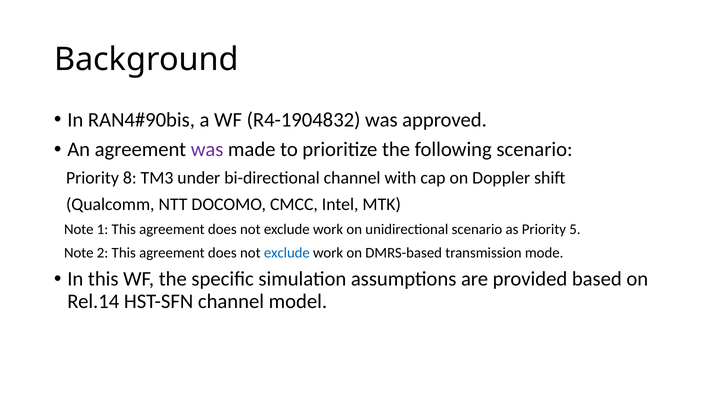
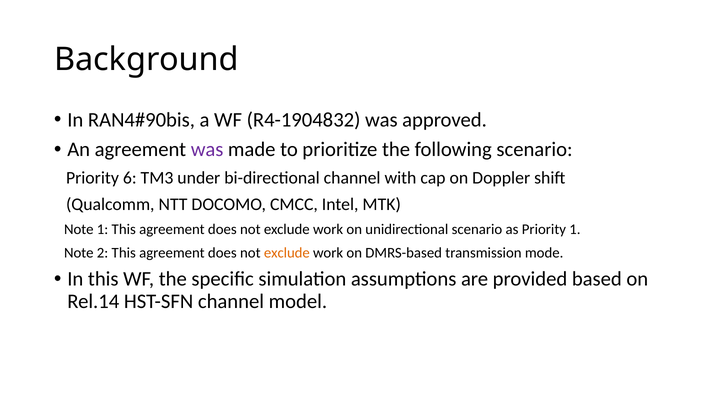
8: 8 -> 6
Priority 5: 5 -> 1
exclude at (287, 253) colour: blue -> orange
